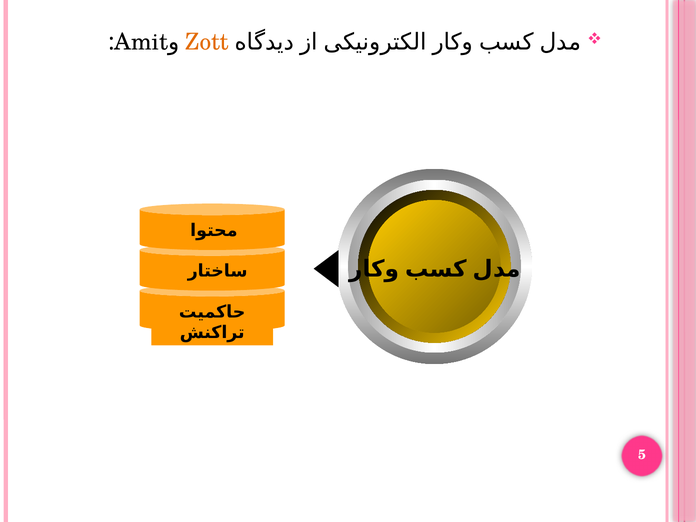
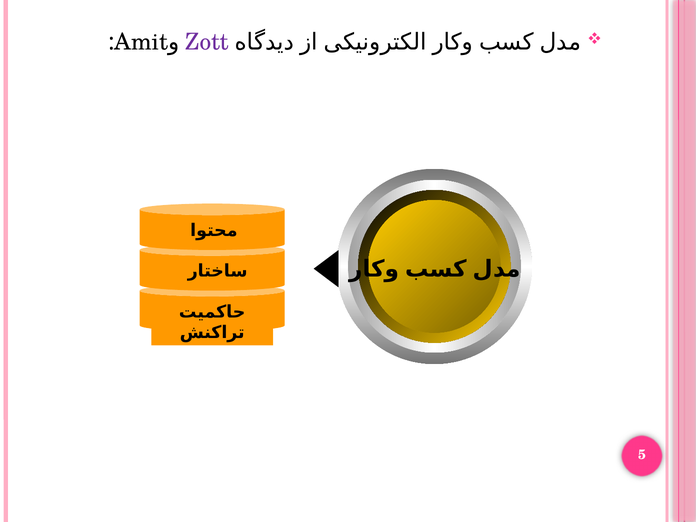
Zott colour: orange -> purple
